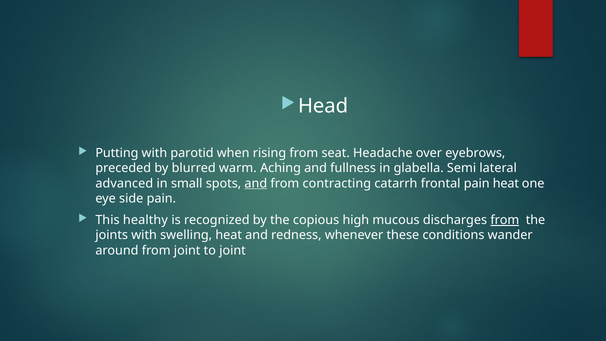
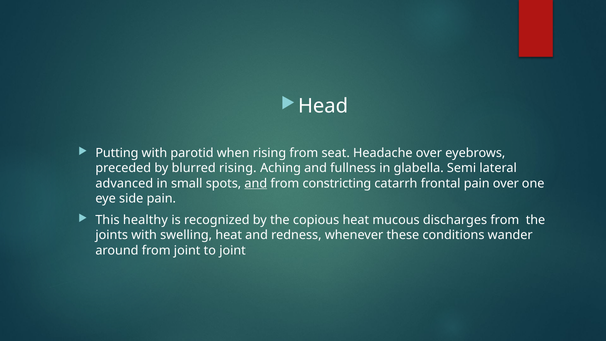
blurred warm: warm -> rising
contracting: contracting -> constricting
pain heat: heat -> over
copious high: high -> heat
from at (505, 220) underline: present -> none
